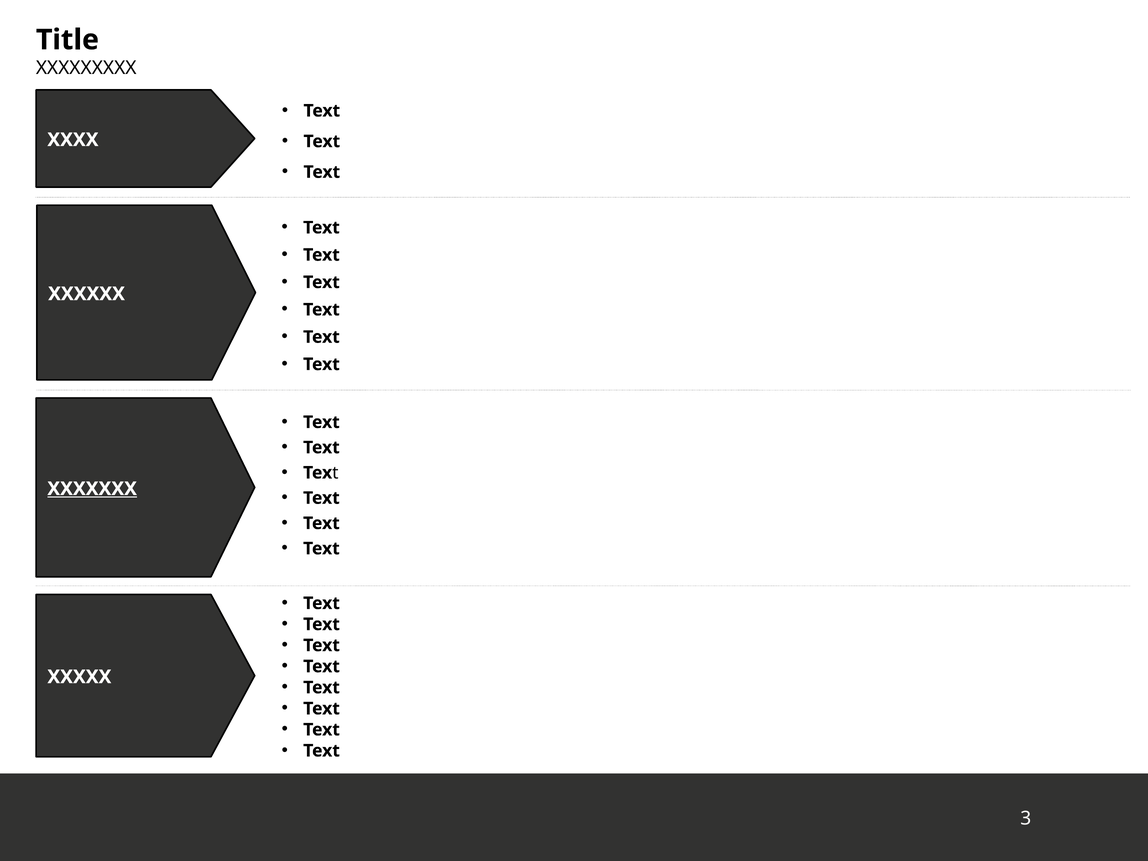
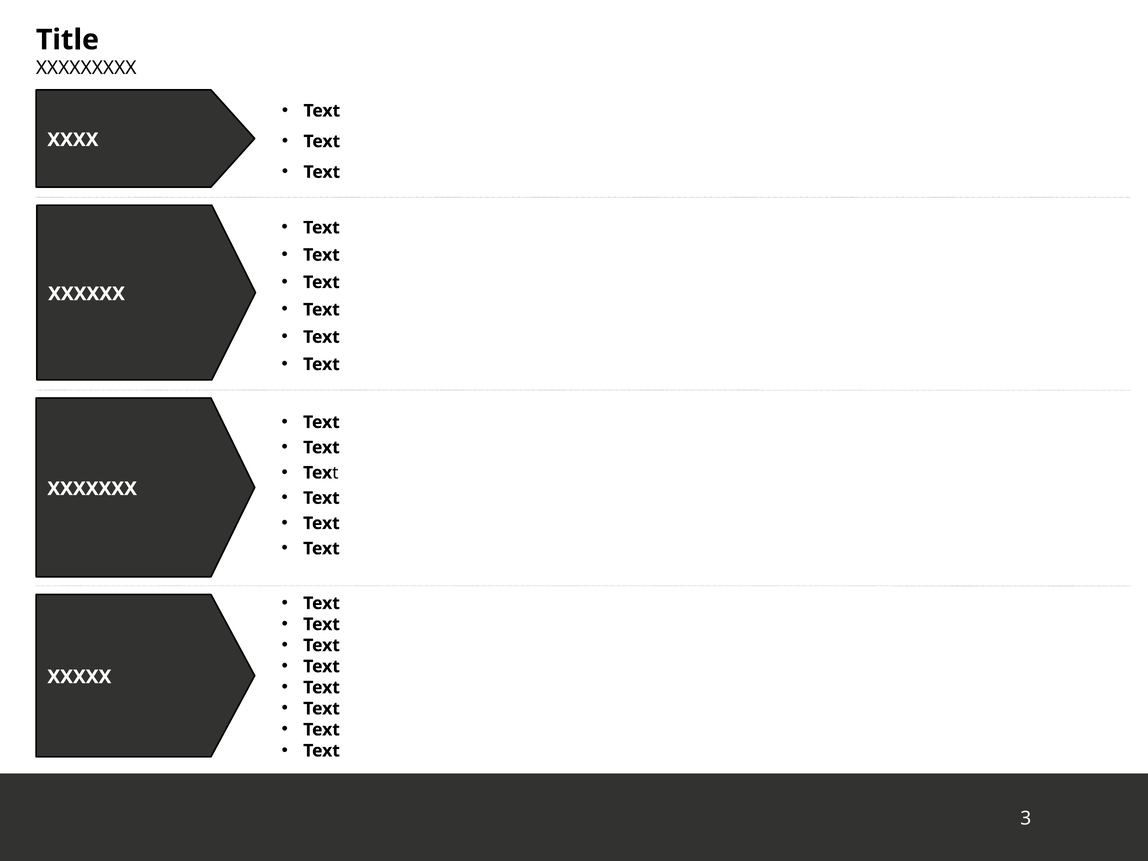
XXXXXXX underline: present -> none
